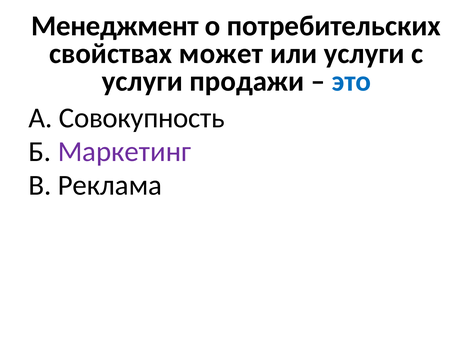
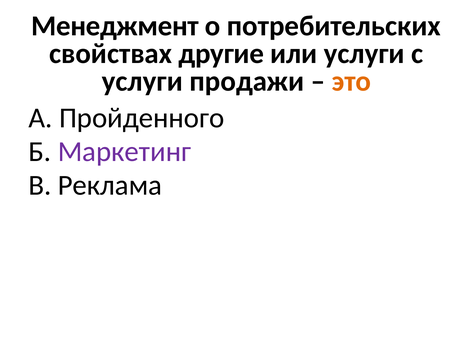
может: может -> другие
это colour: blue -> orange
Совокупность: Совокупность -> Пройденного
